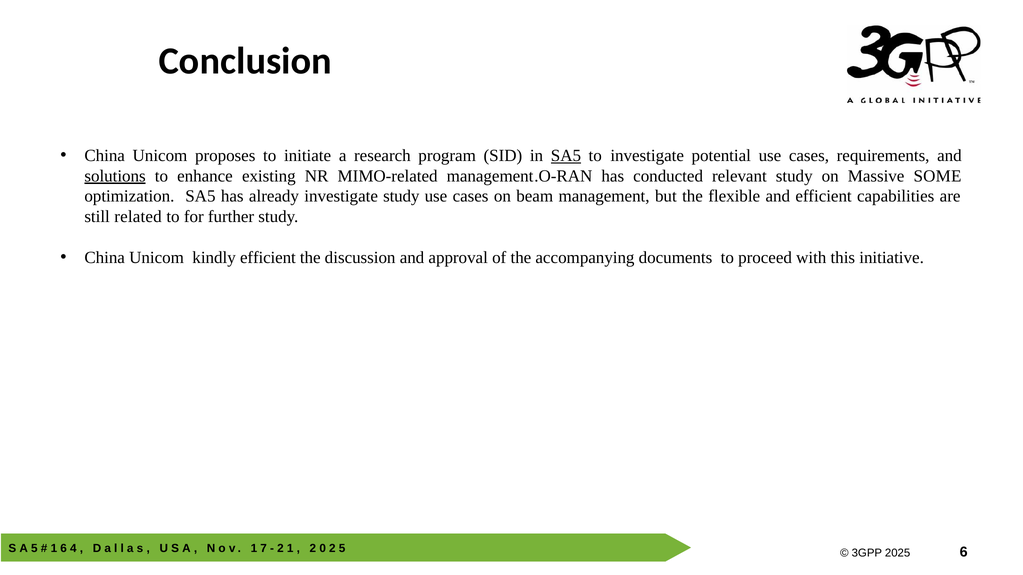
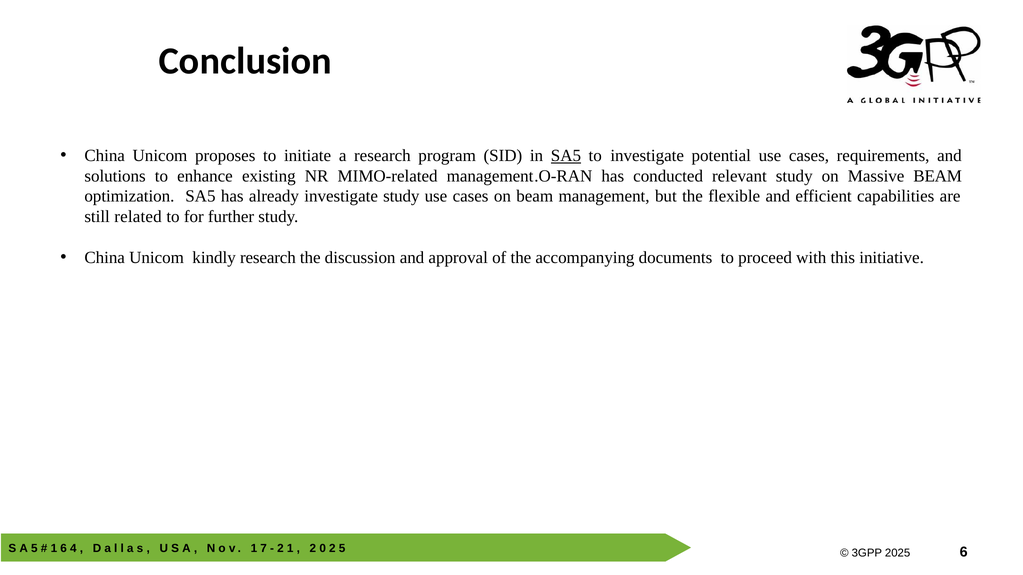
solutions underline: present -> none
Massive SOME: SOME -> BEAM
kindly efficient: efficient -> research
